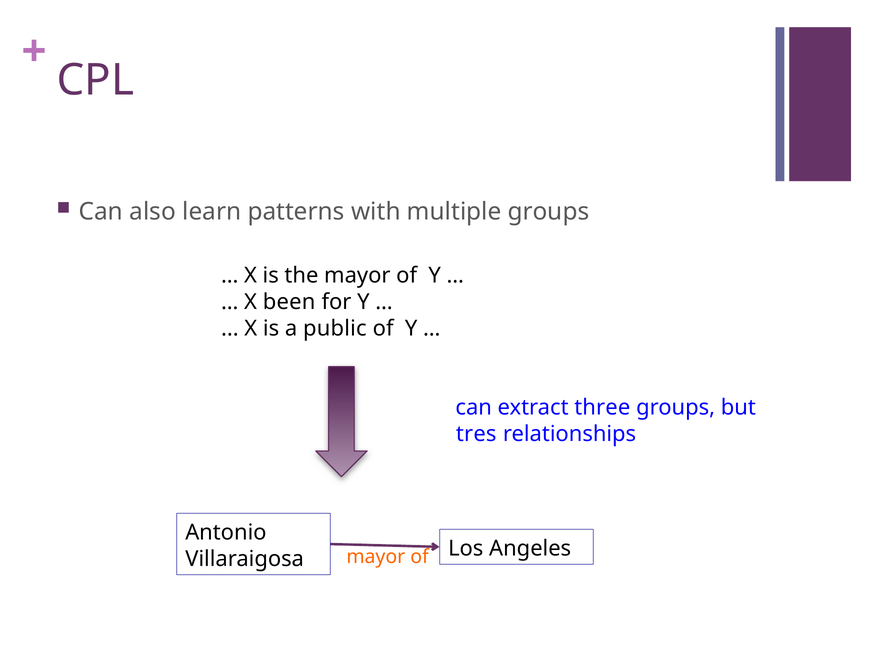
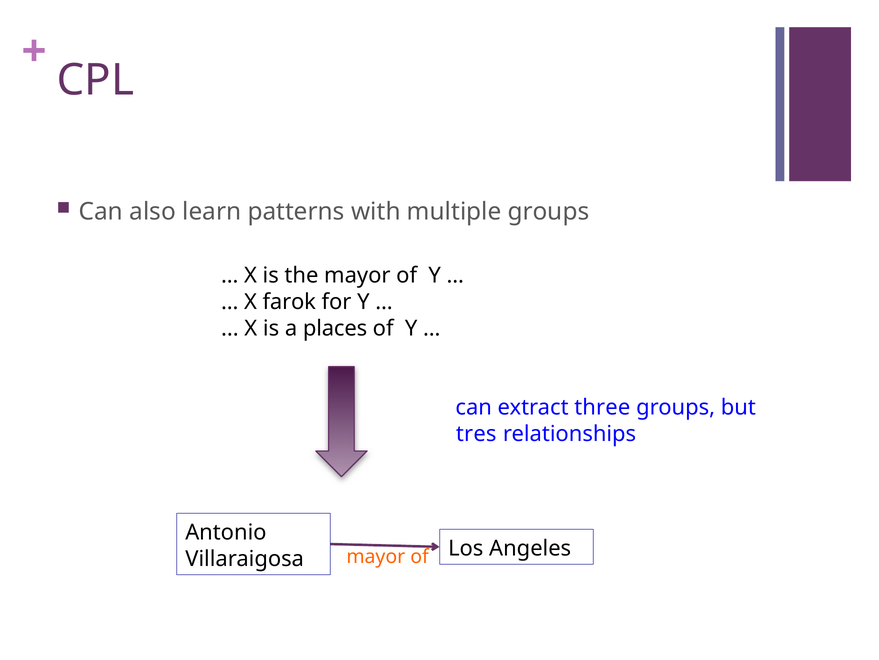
been: been -> farok
public: public -> places
